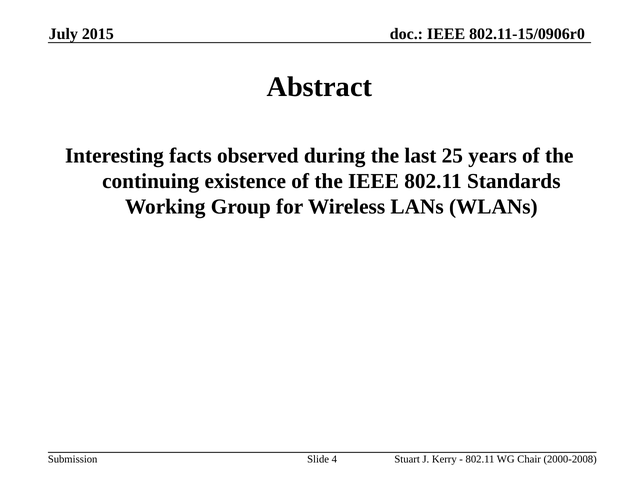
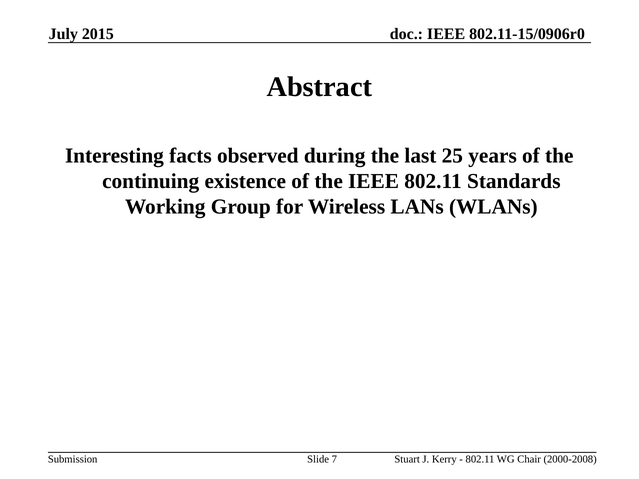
4: 4 -> 7
